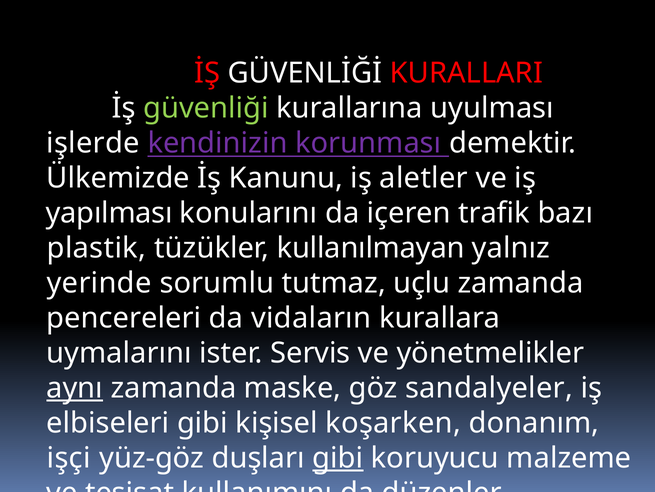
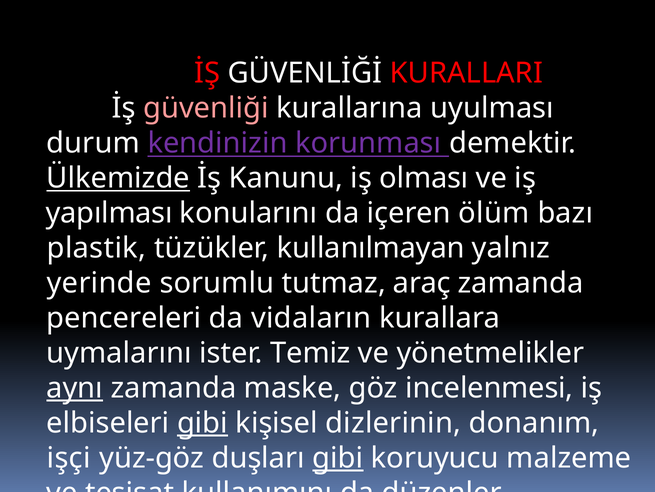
güvenliği colour: light green -> pink
işlerde: işlerde -> durum
Ülkemizde underline: none -> present
aletler: aletler -> olması
trafik: trafik -> ölüm
uçlu: uçlu -> araç
Servis: Servis -> Temiz
sandalyeler: sandalyeler -> incelenmesi
gibi at (202, 422) underline: none -> present
koşarken: koşarken -> dizlerinin
